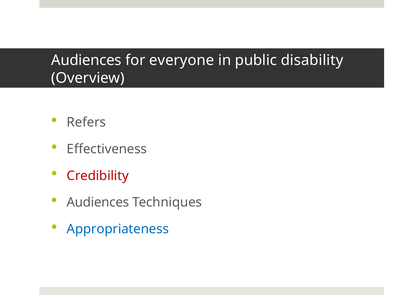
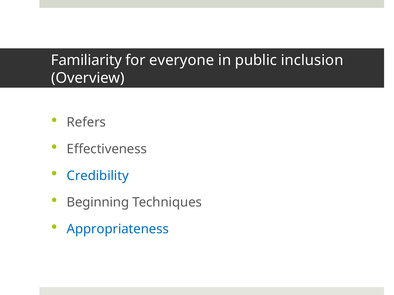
Audiences at (86, 60): Audiences -> Familiarity
disability: disability -> inclusion
Credibility colour: red -> blue
Audiences at (98, 203): Audiences -> Beginning
